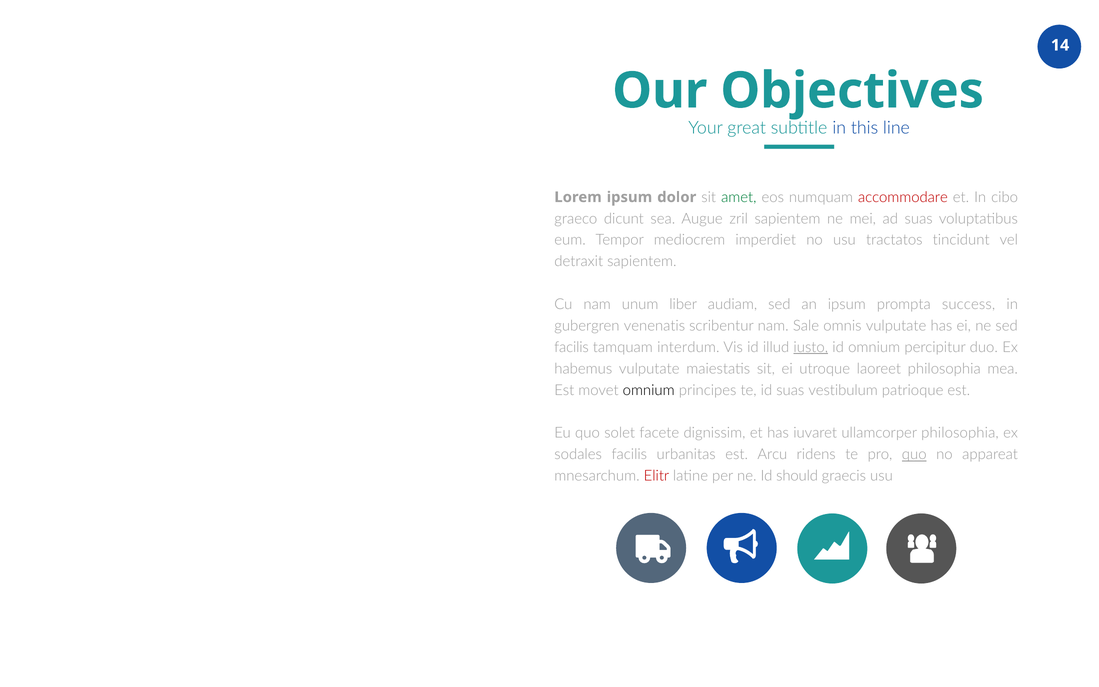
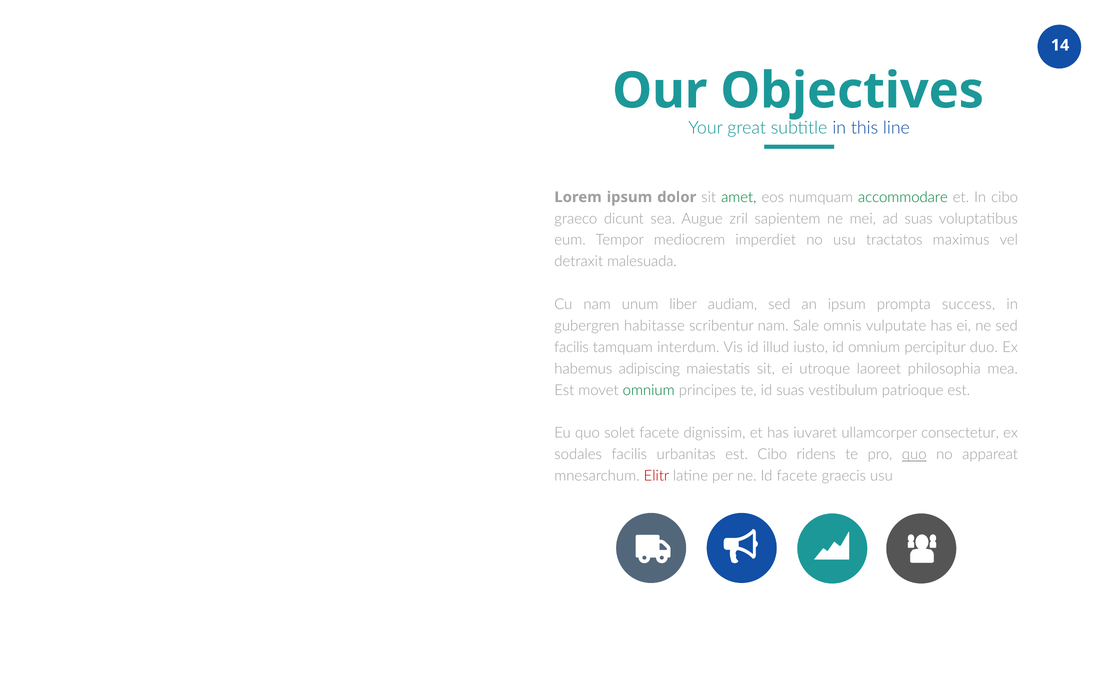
accommodare colour: red -> green
tincidunt: tincidunt -> maximus
detraxit sapientem: sapientem -> malesuada
venenatis: venenatis -> habitasse
iusto underline: present -> none
habemus vulputate: vulputate -> adipiscing
omnium at (649, 390) colour: black -> green
ullamcorper philosophia: philosophia -> consectetur
est Arcu: Arcu -> Cibo
Id should: should -> facete
